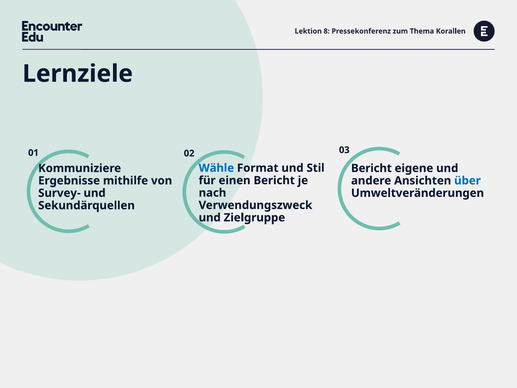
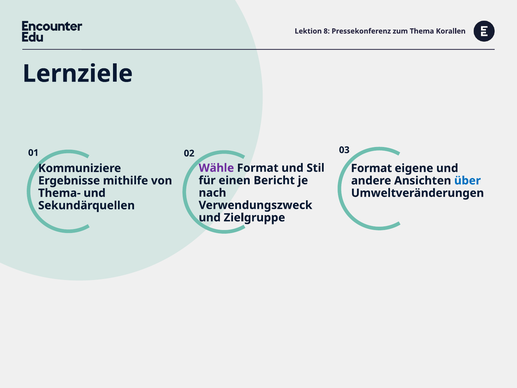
Wähle colour: blue -> purple
Bericht at (371, 168): Bericht -> Format
Survey-: Survey- -> Thema-
